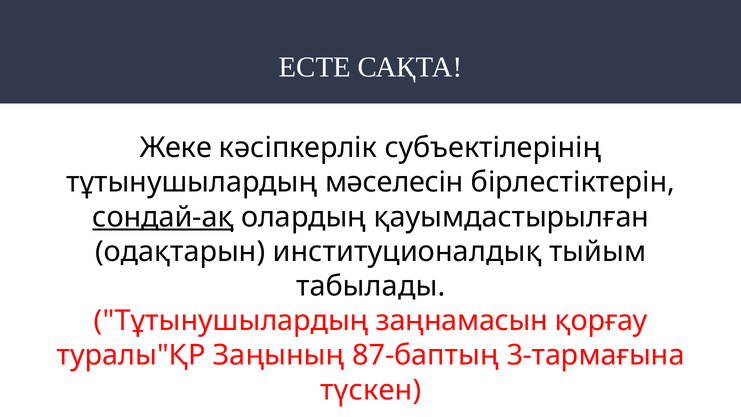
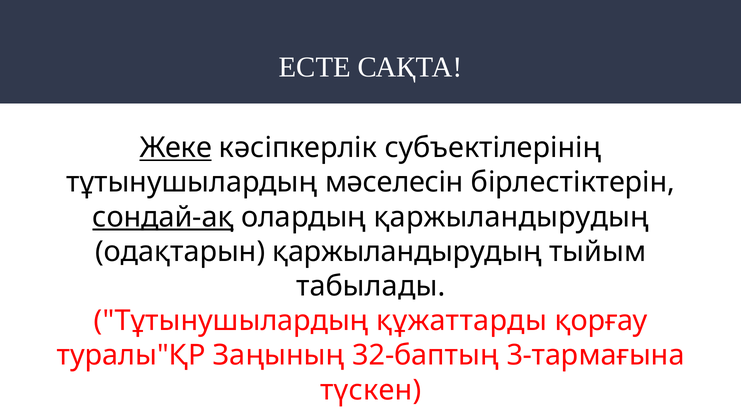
Жеке underline: none -> present
олардың қауымдастырылған: қауымдастырылған -> қаржыландырудың
одақтарын институционалдық: институционалдық -> қаржыландырудың
заңнамасын: заңнамасын -> құжаттарды
87-баптың: 87-баптың -> 32-баптың
